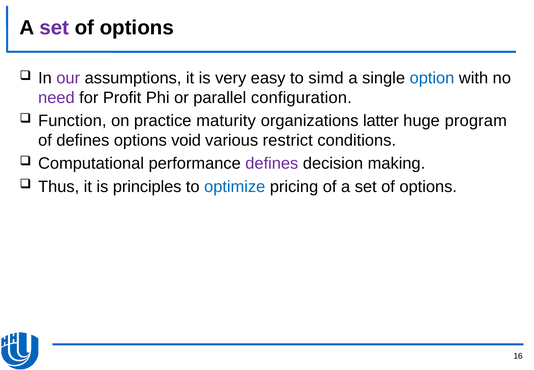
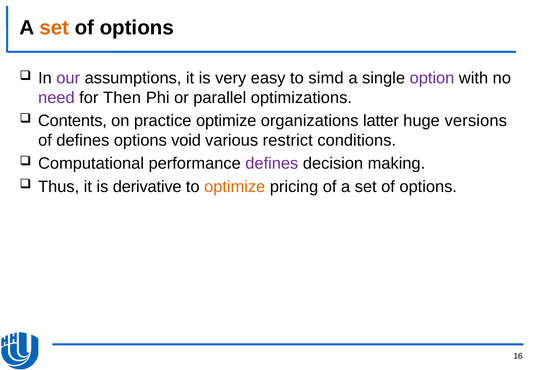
set at (54, 28) colour: purple -> orange
option colour: blue -> purple
Profit: Profit -> Then
configuration: configuration -> optimizations
Function: Function -> Contents
practice maturity: maturity -> optimize
program: program -> versions
principles: principles -> derivative
optimize at (235, 186) colour: blue -> orange
